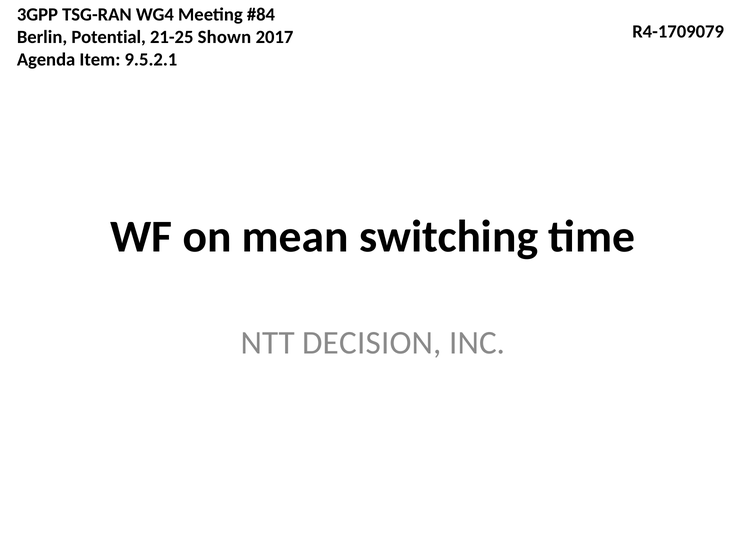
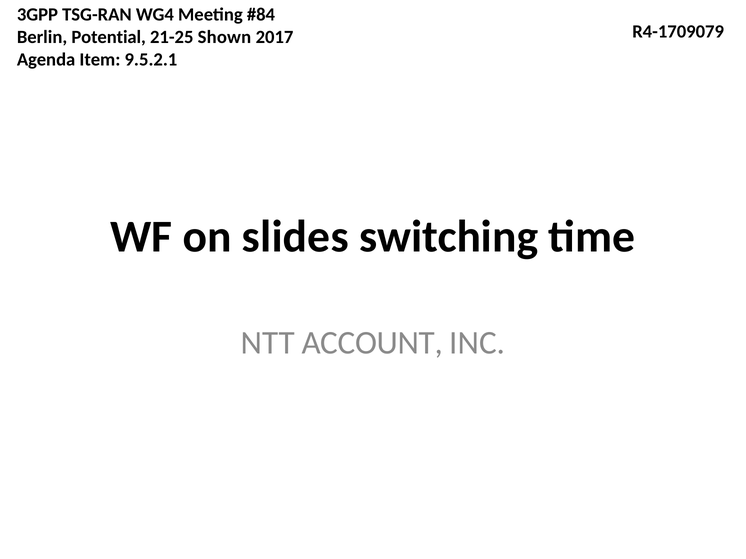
mean: mean -> slides
DECISION: DECISION -> ACCOUNT
